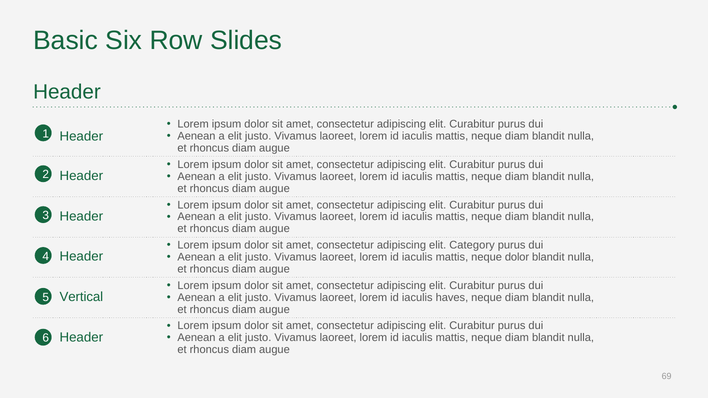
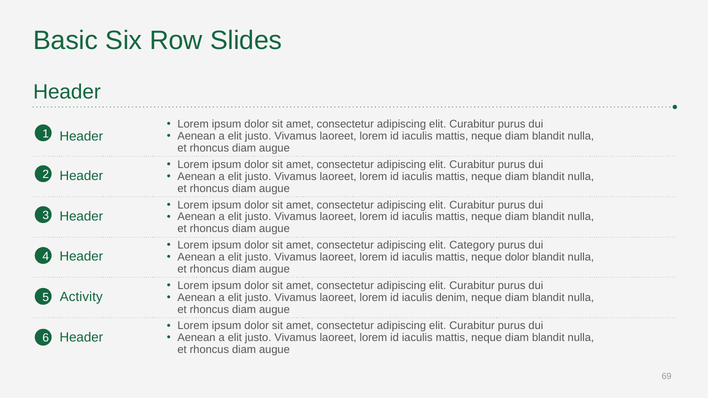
Vertical: Vertical -> Activity
haves: haves -> denim
